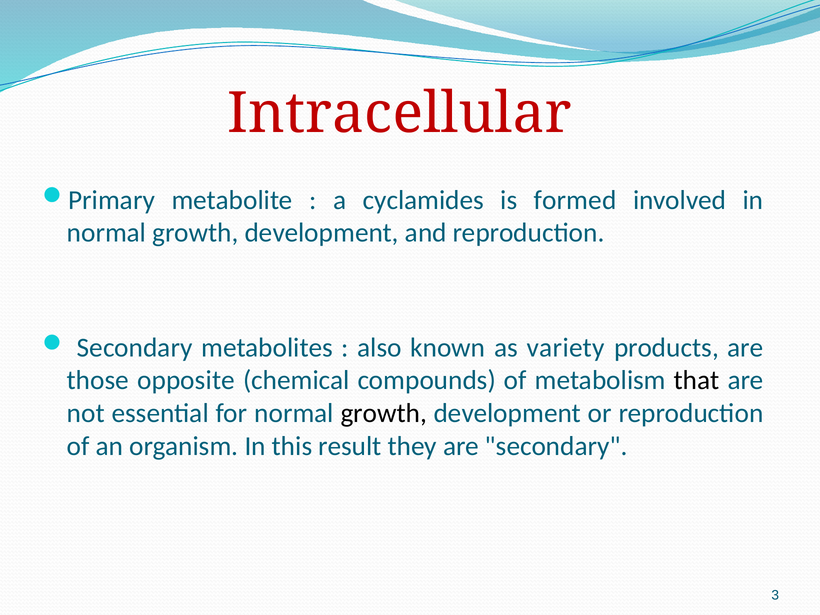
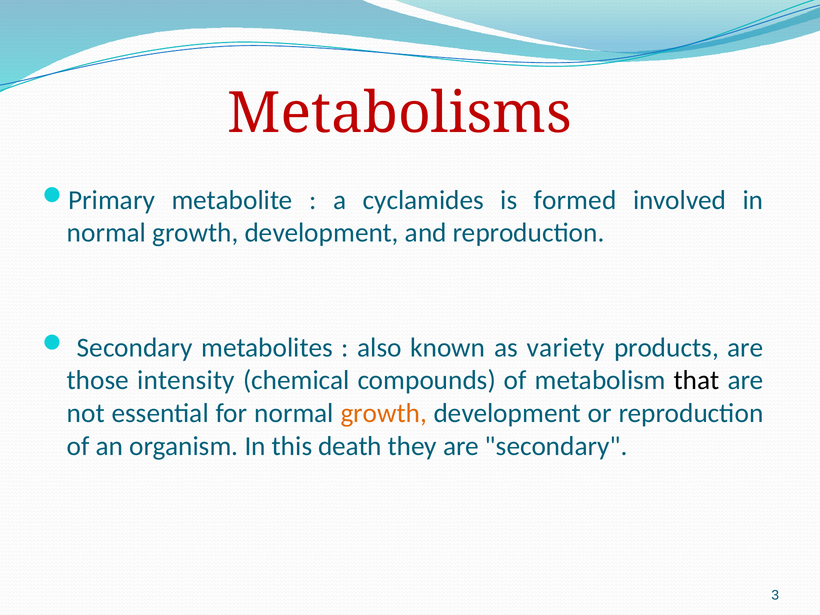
Intracellular: Intracellular -> Metabolisms
opposite: opposite -> intensity
growth at (384, 413) colour: black -> orange
result: result -> death
